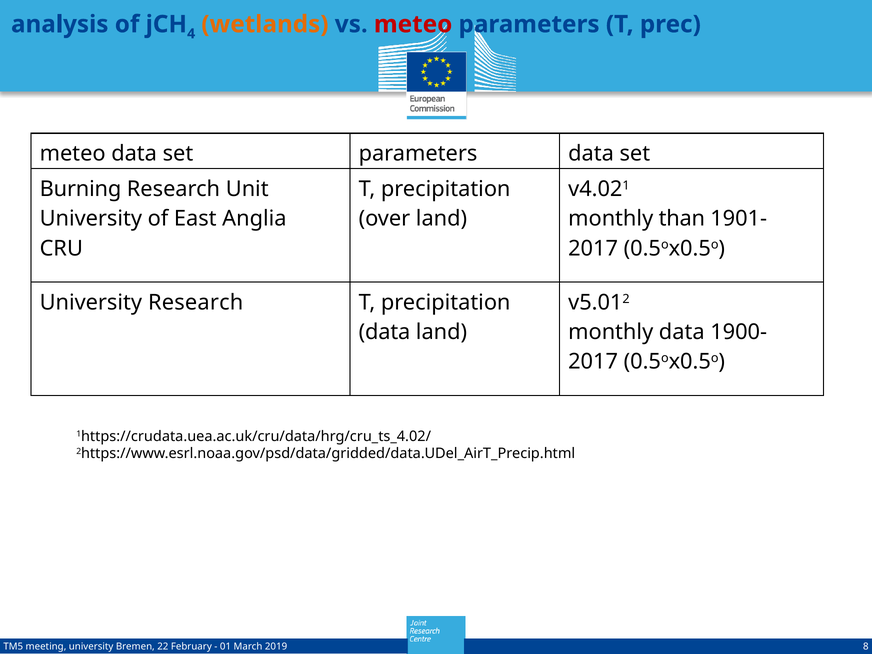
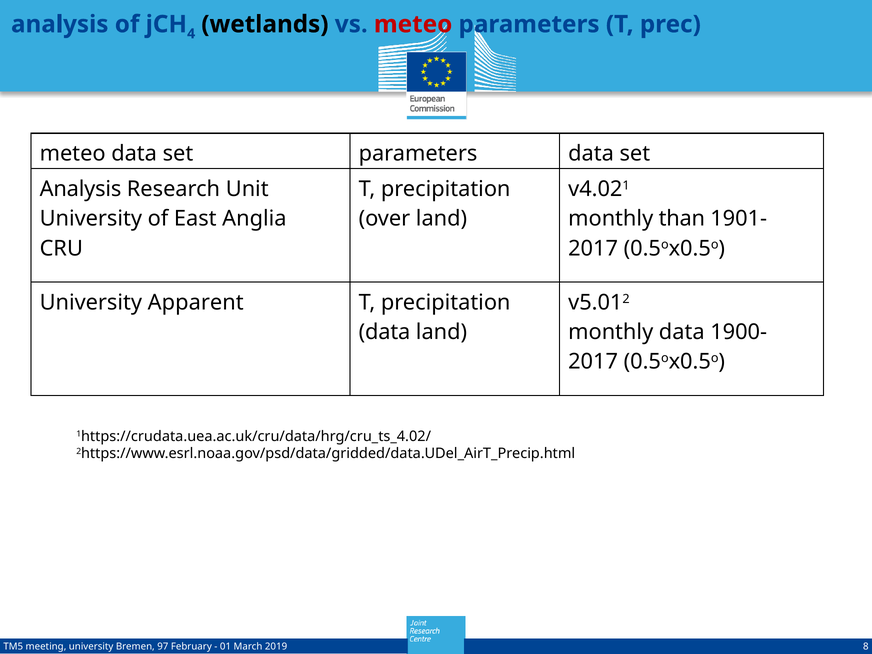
wetlands colour: orange -> black
Burning at (81, 189): Burning -> Analysis
University Research: Research -> Apparent
22: 22 -> 97
